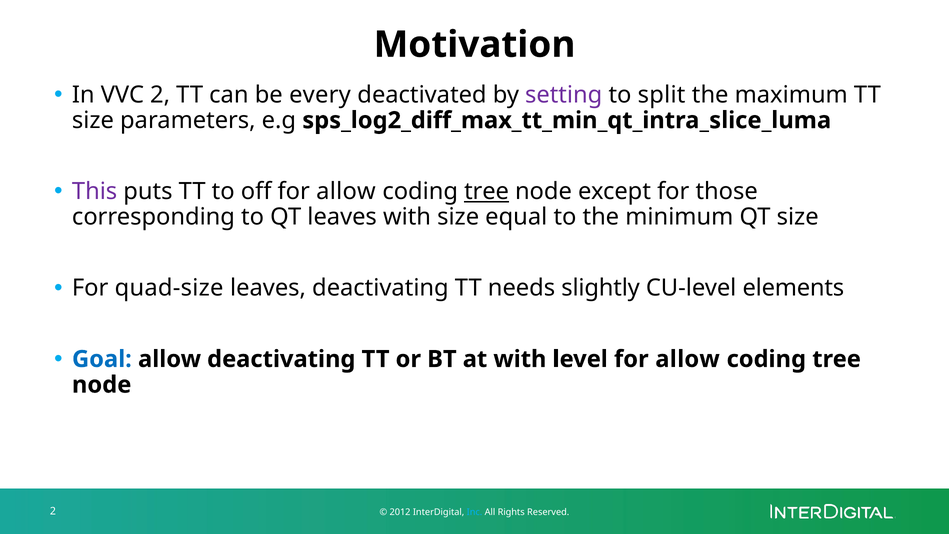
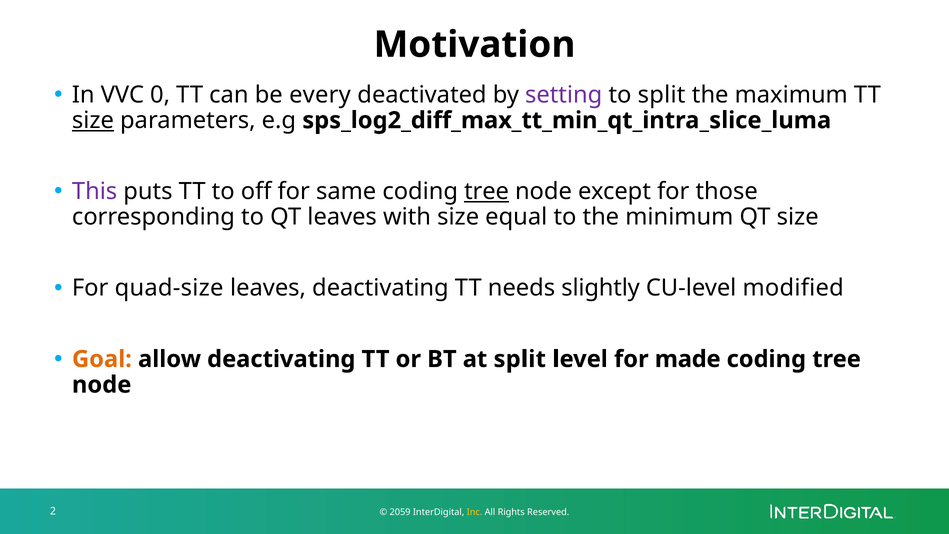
VVC 2: 2 -> 0
size at (93, 120) underline: none -> present
off for allow: allow -> same
elements: elements -> modified
Goal colour: blue -> orange
at with: with -> split
level for allow: allow -> made
2012: 2012 -> 2059
Inc colour: light blue -> yellow
